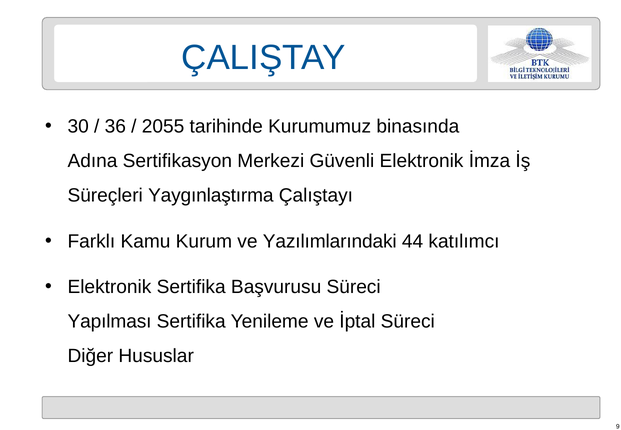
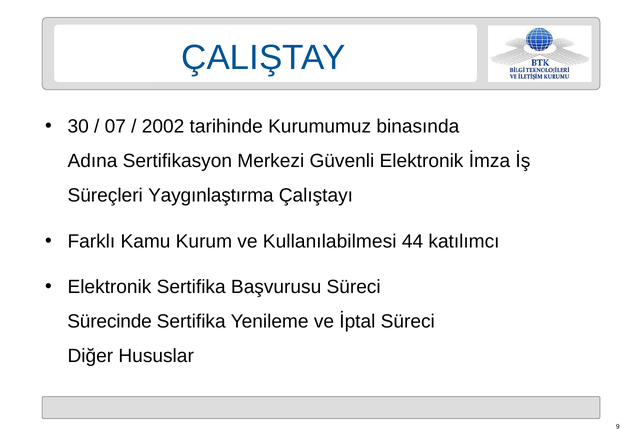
36: 36 -> 07
2055: 2055 -> 2002
Yazılımlarındaki: Yazılımlarındaki -> Kullanılabilmesi
Yapılması: Yapılması -> Sürecinde
